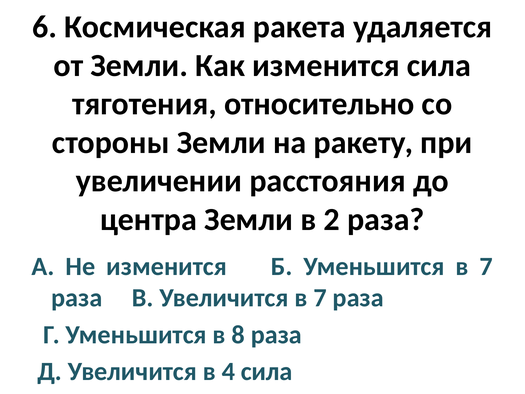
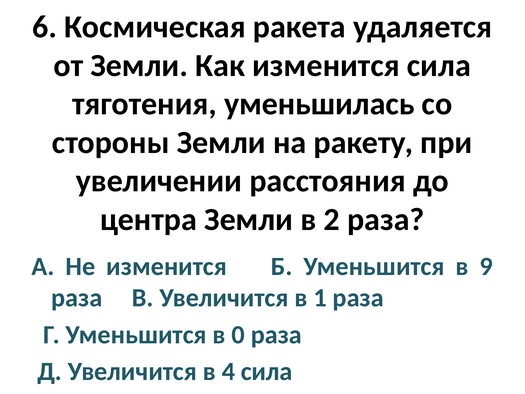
относительно: относительно -> уменьшилась
Уменьшится в 7: 7 -> 9
Увеличится в 7: 7 -> 1
8: 8 -> 0
